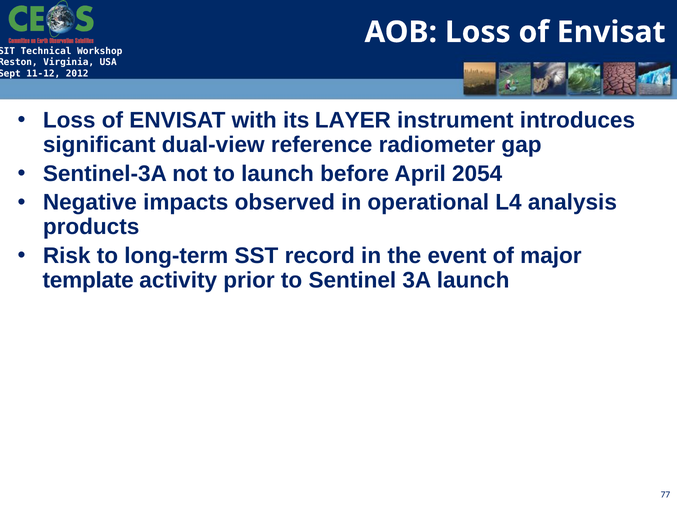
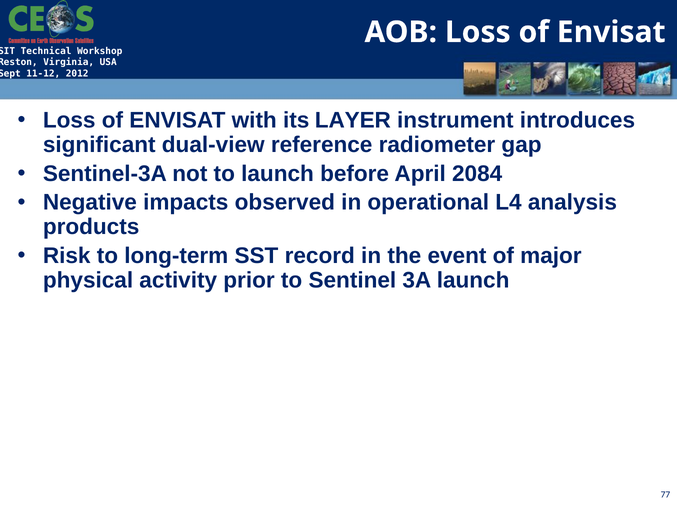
2054: 2054 -> 2084
template: template -> physical
